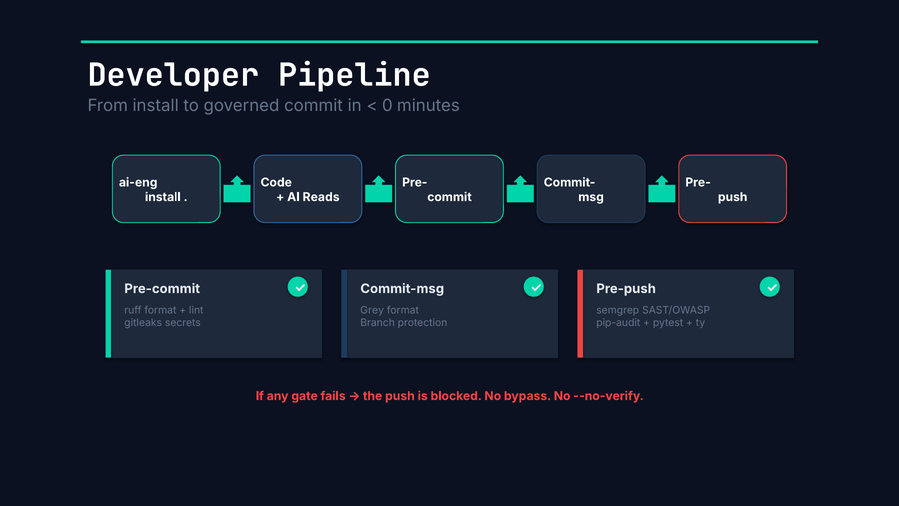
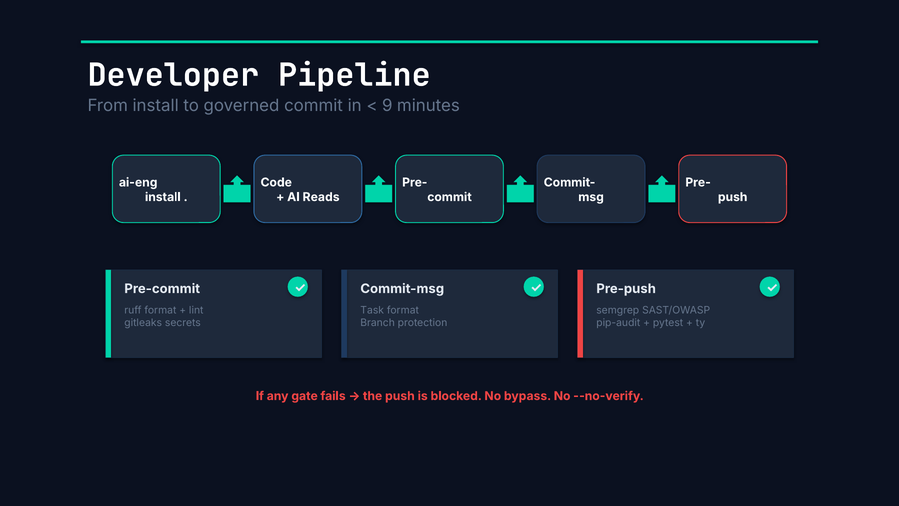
0: 0 -> 9
Grey: Grey -> Task
